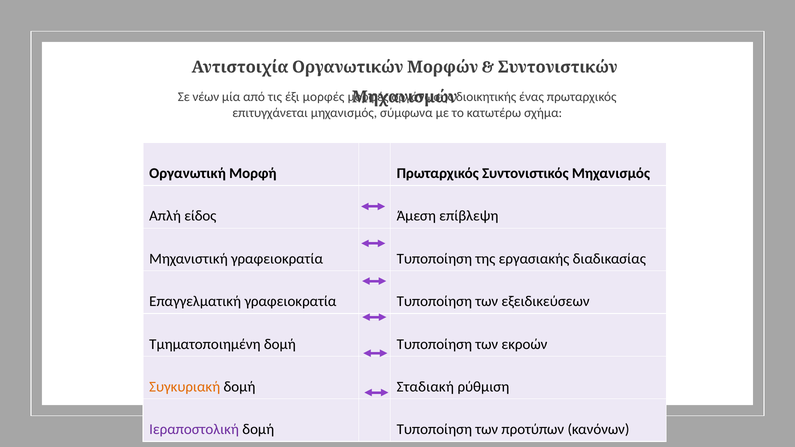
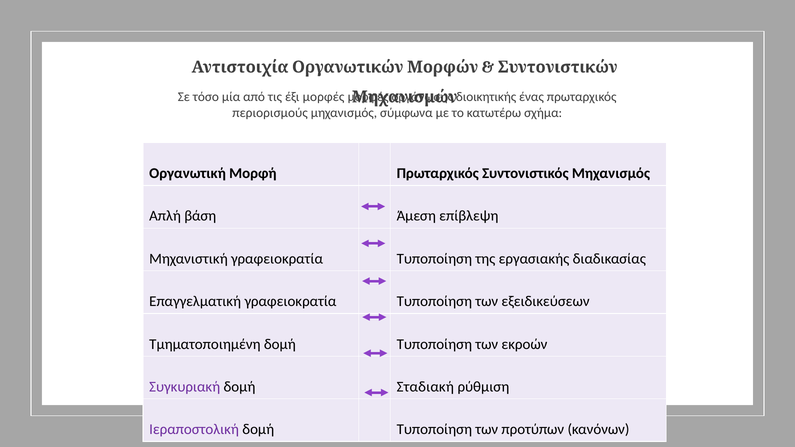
νέων: νέων -> τόσο
επιτυγχάνεται: επιτυγχάνεται -> περιορισμούς
είδος: είδος -> βάση
Συγκυριακή colour: orange -> purple
